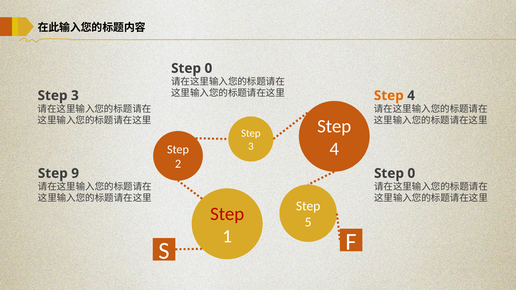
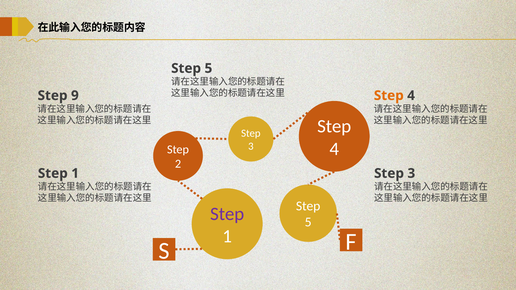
0 at (208, 68): 0 -> 5
3 at (75, 96): 3 -> 9
9 at (75, 173): 9 -> 1
0 at (411, 173): 0 -> 3
Step at (227, 214) colour: red -> purple
